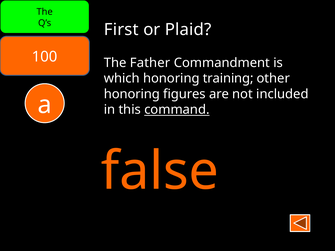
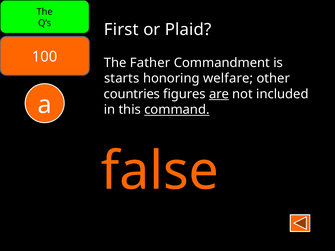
which: which -> starts
training: training -> welfare
honoring at (132, 94): honoring -> countries
are underline: none -> present
